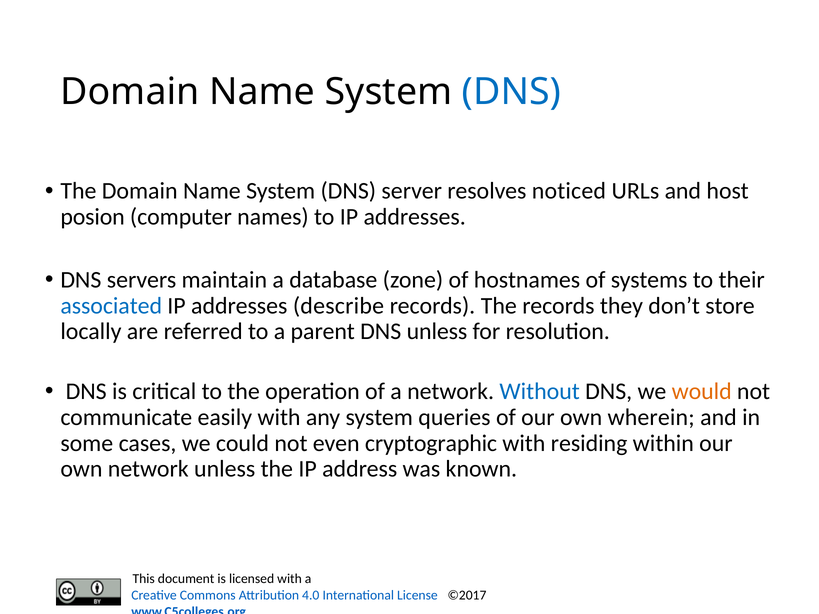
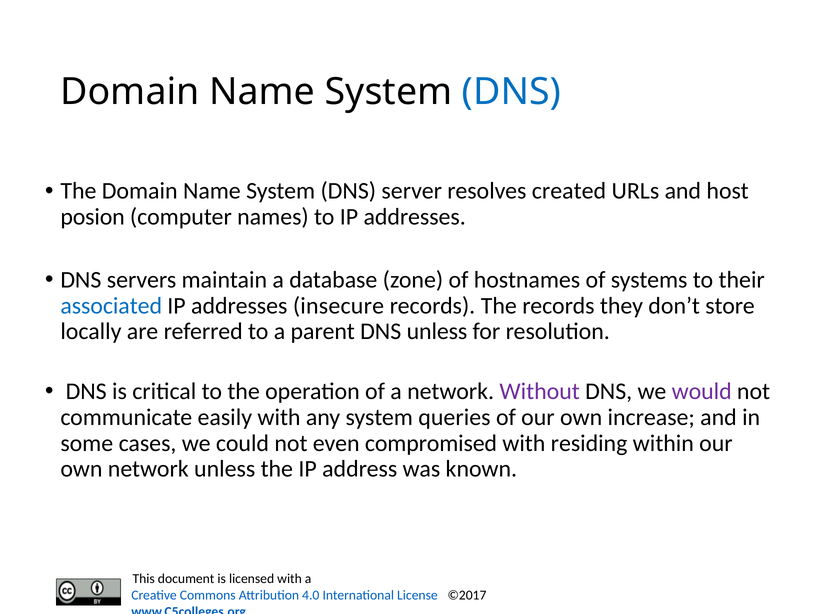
noticed: noticed -> created
describe: describe -> insecure
Without colour: blue -> purple
would colour: orange -> purple
wherein: wherein -> increase
cryptographic: cryptographic -> compromised
